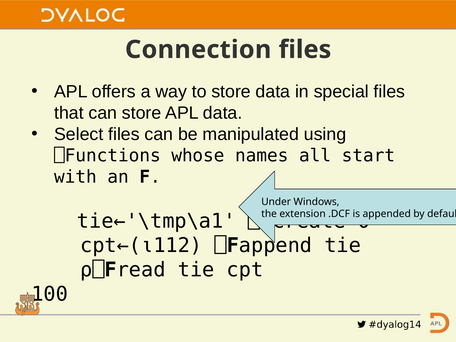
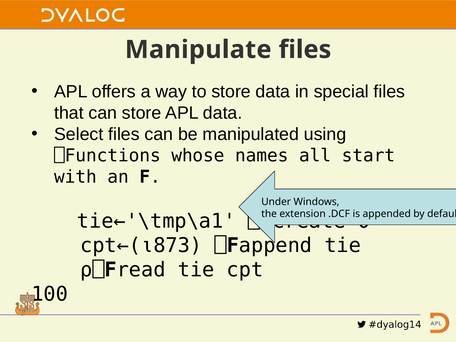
Connection: Connection -> Manipulate
cpt←(⍳112: cpt←(⍳112 -> cpt←(⍳873
